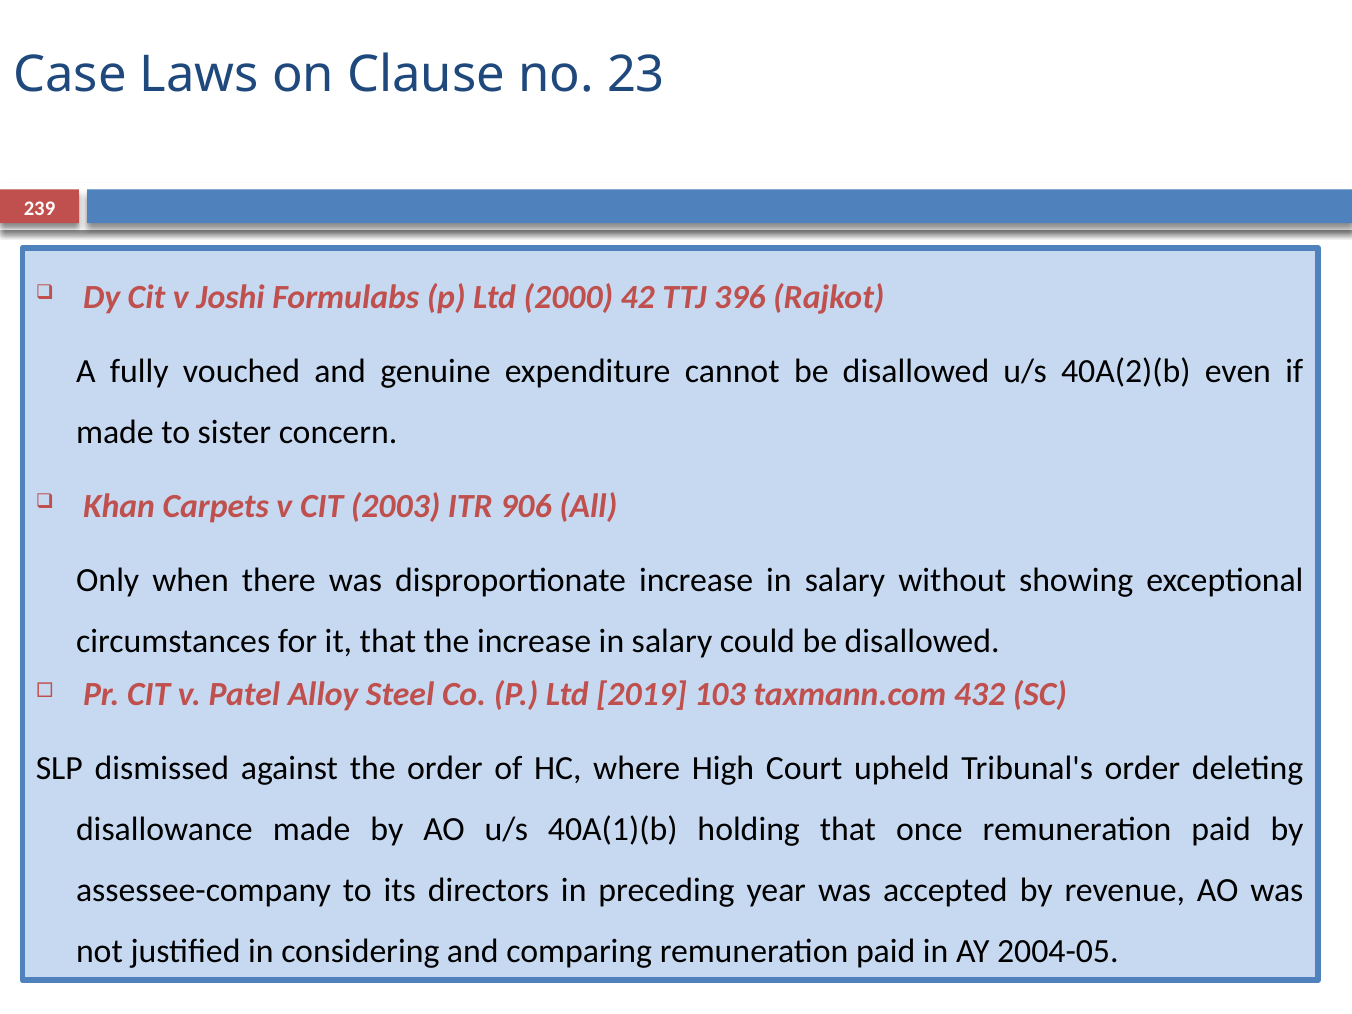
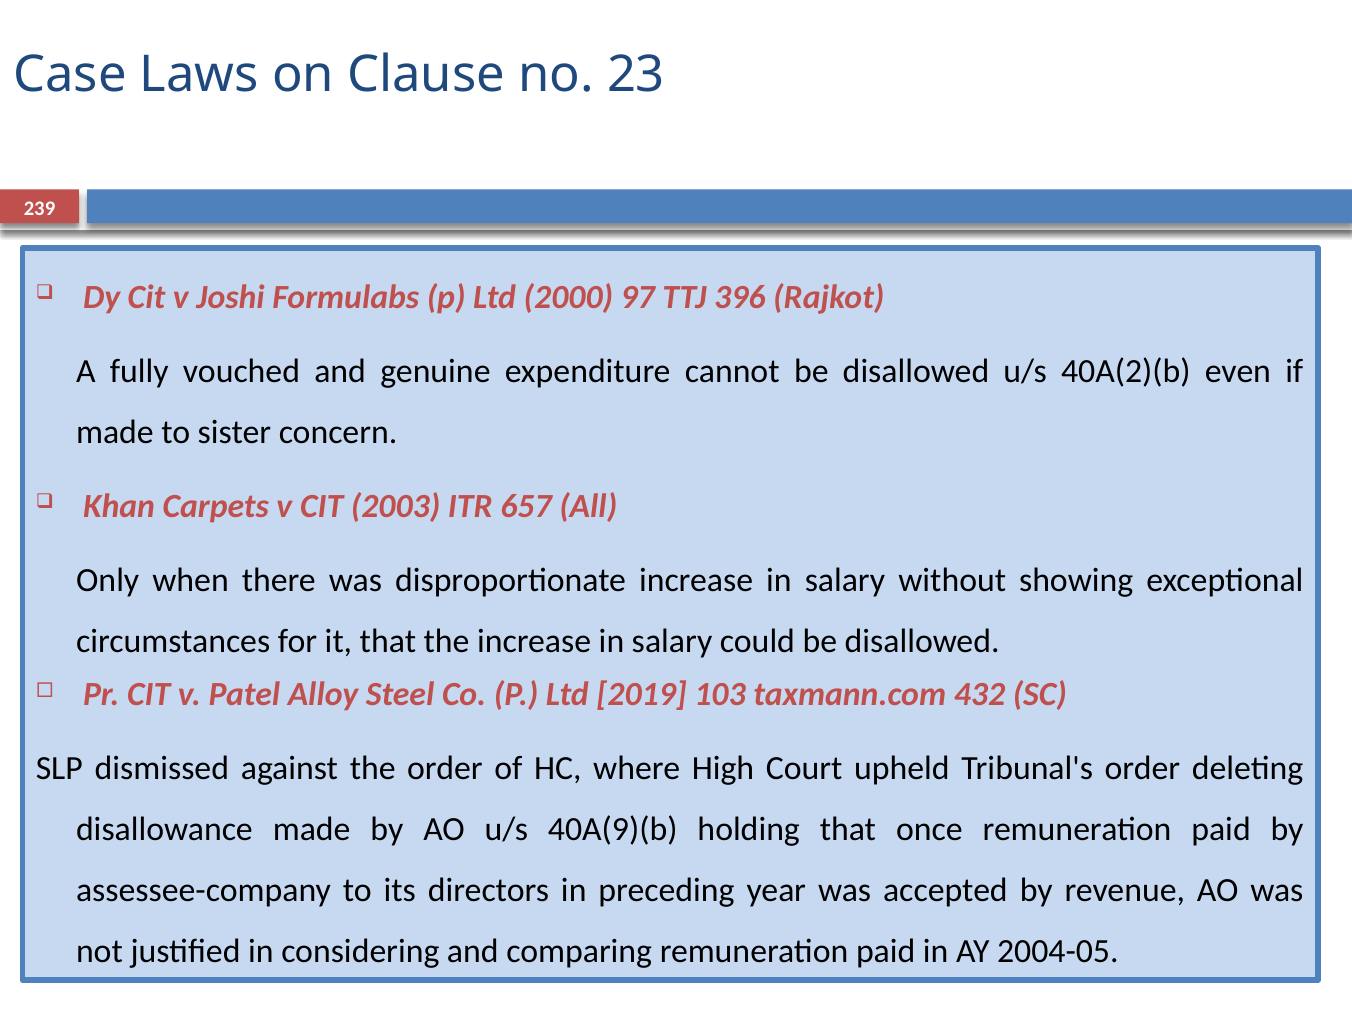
42: 42 -> 97
906: 906 -> 657
40A(1)(b: 40A(1)(b -> 40A(9)(b
